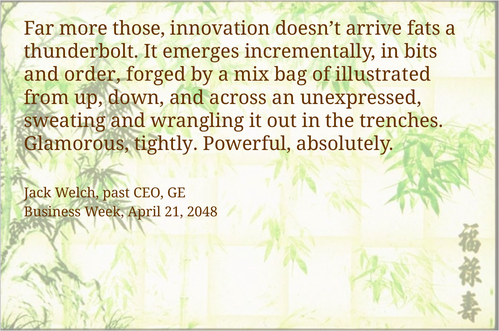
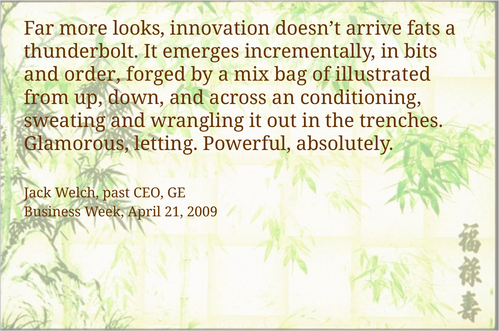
those: those -> looks
unexpressed: unexpressed -> conditioning
tightly: tightly -> letting
2048: 2048 -> 2009
